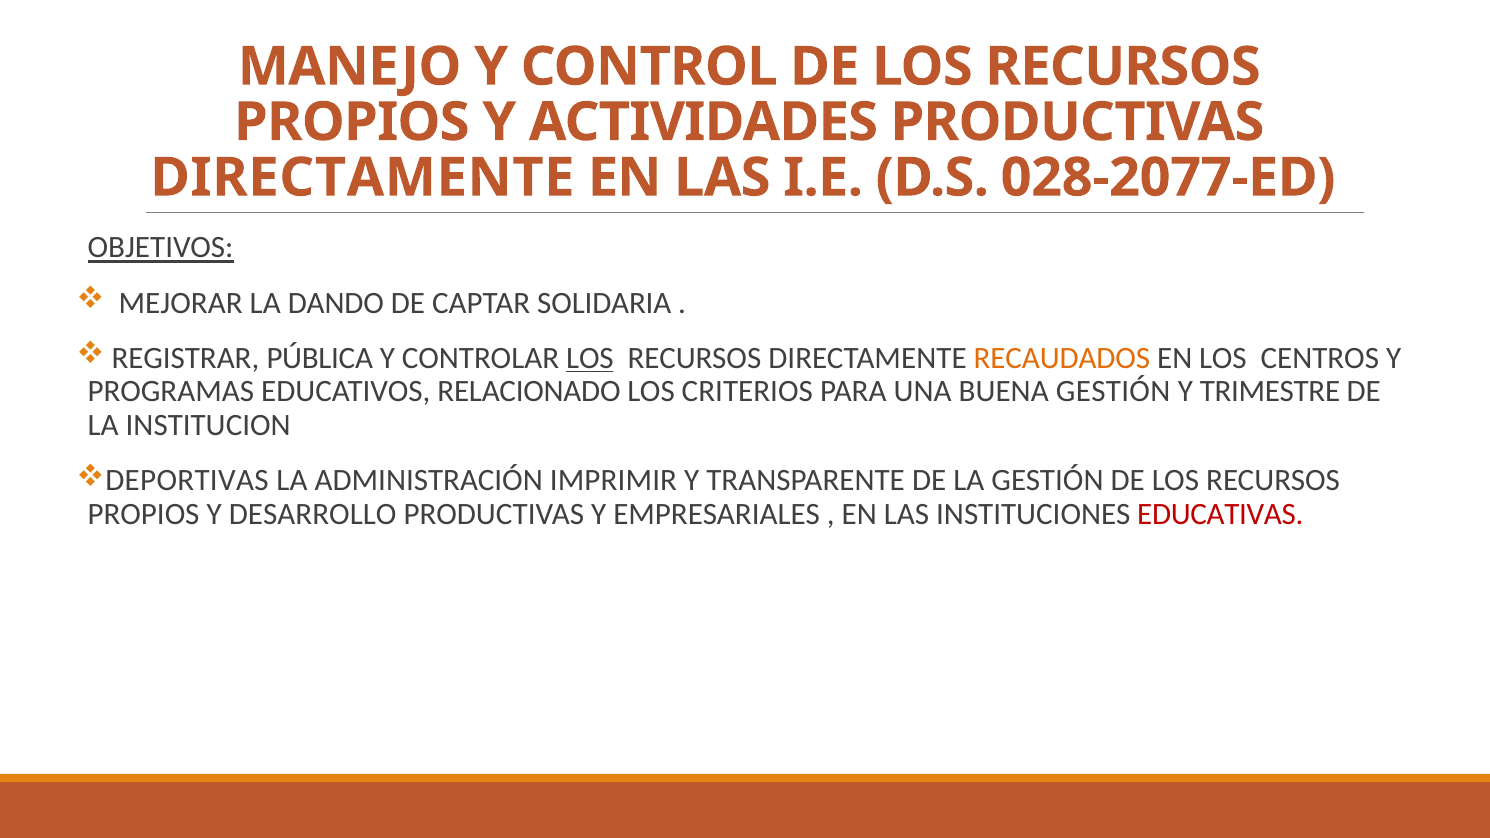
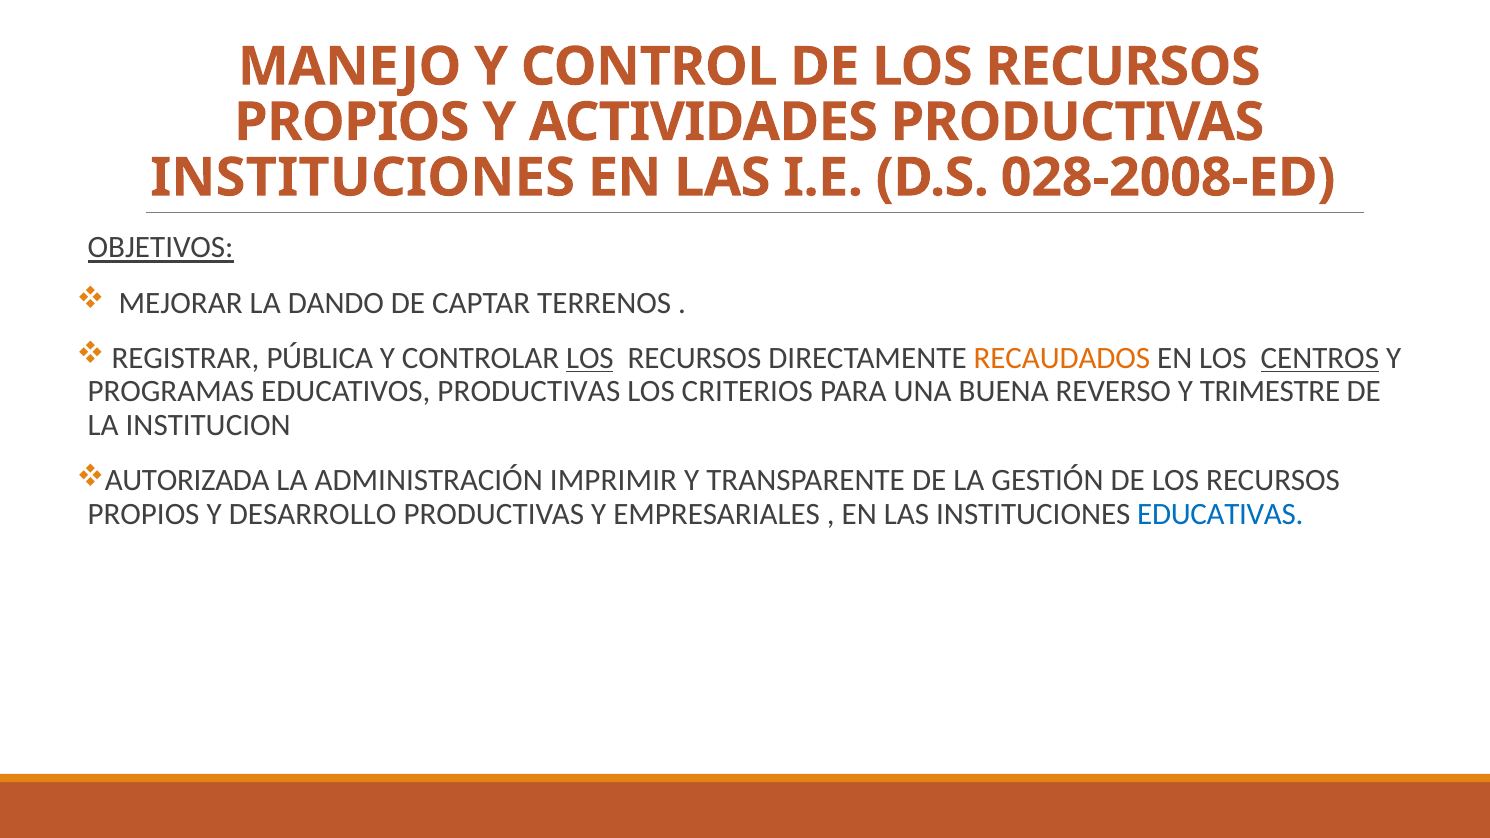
DIRECTAMENTE at (362, 178): DIRECTAMENTE -> INSTITUCIONES
028-2077-ED: 028-2077-ED -> 028-2008-ED
SOLIDARIA: SOLIDARIA -> TERRENOS
CENTROS underline: none -> present
EDUCATIVOS RELACIONADO: RELACIONADO -> PRODUCTIVAS
BUENA GESTIÓN: GESTIÓN -> REVERSO
DEPORTIVAS: DEPORTIVAS -> AUTORIZADA
EDUCATIVAS colour: red -> blue
